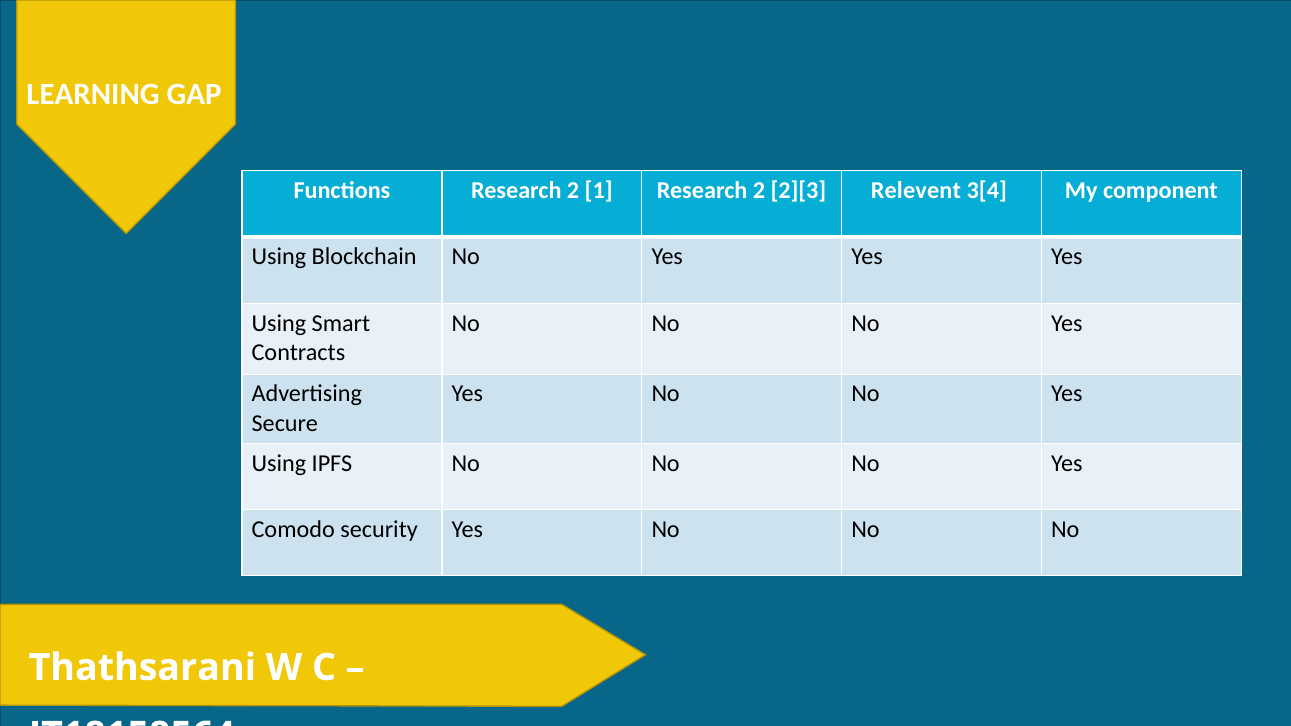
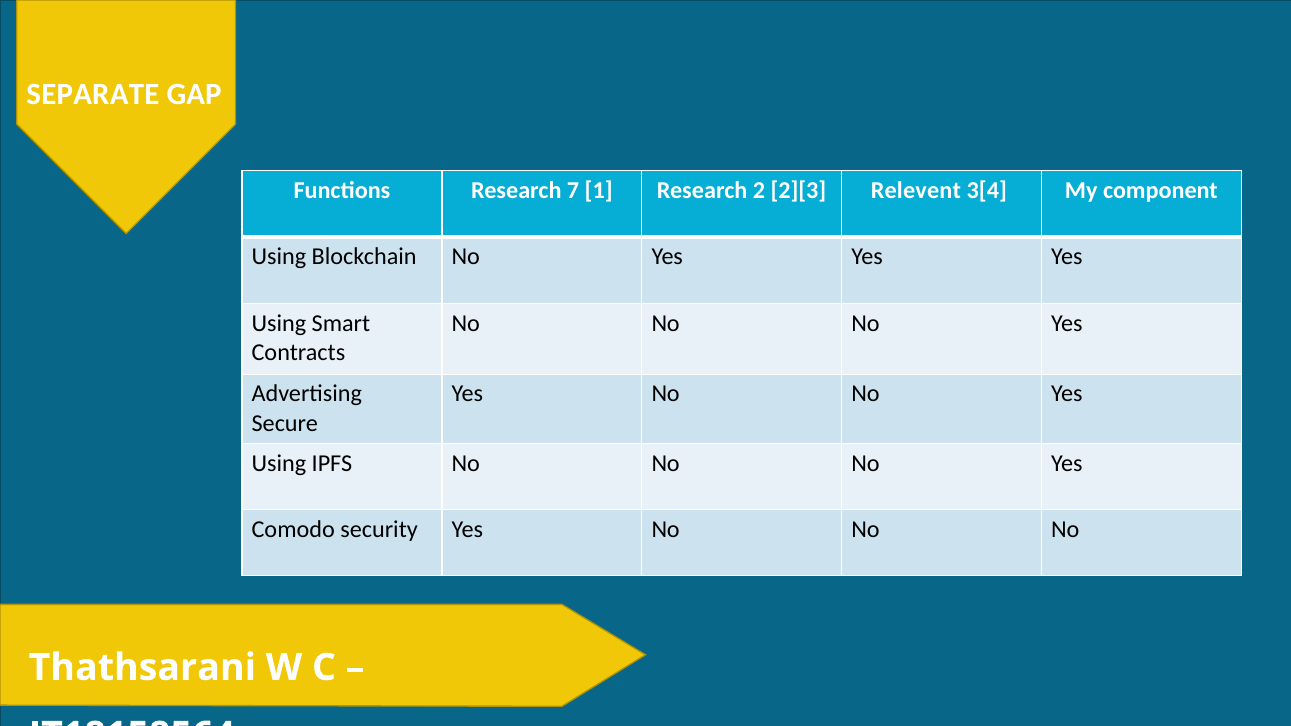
LEARNING: LEARNING -> SEPARATE
Functions Research 2: 2 -> 7
